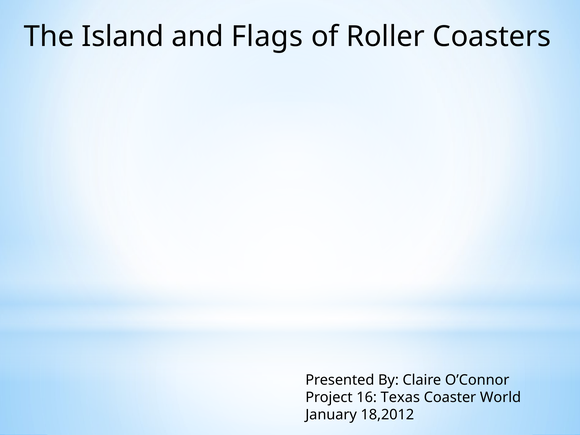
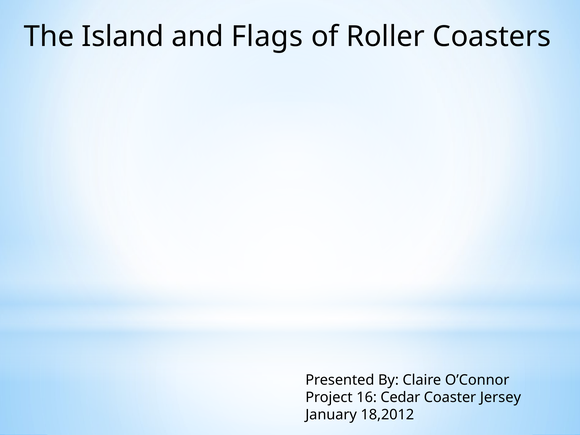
Texas: Texas -> Cedar
World: World -> Jersey
